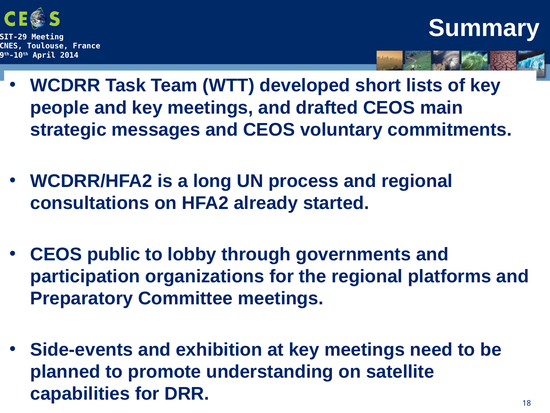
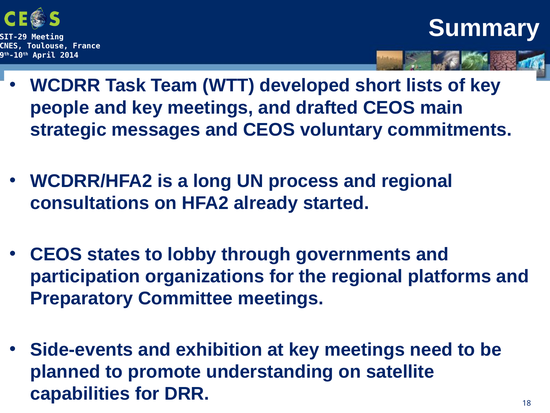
public: public -> states
